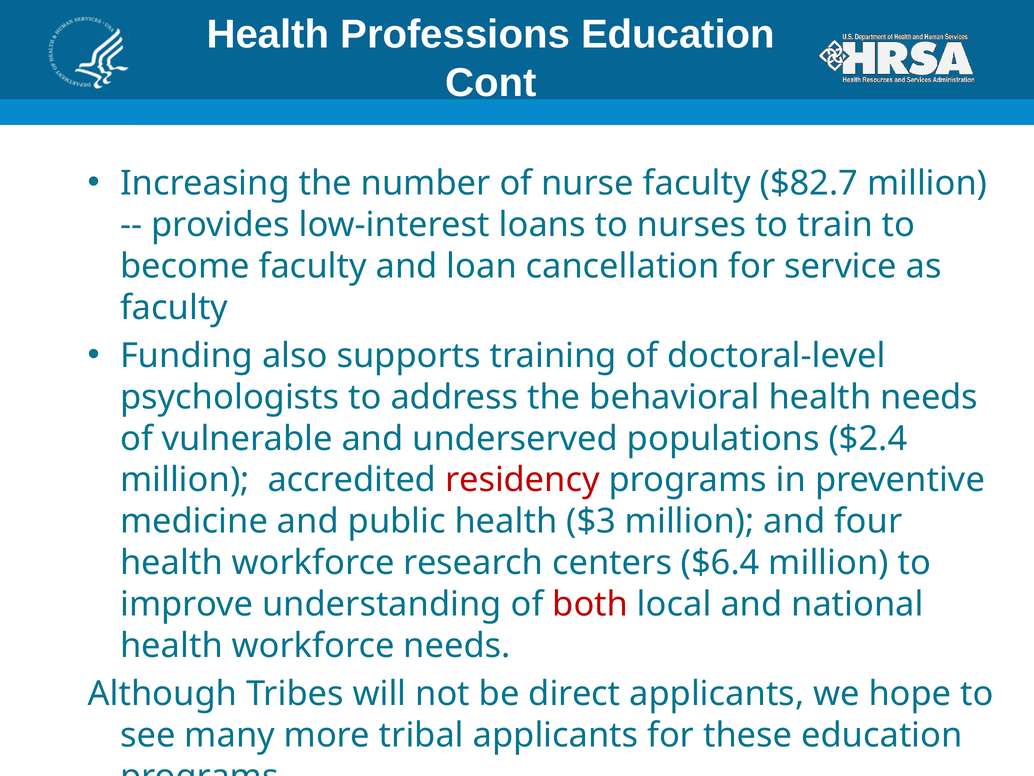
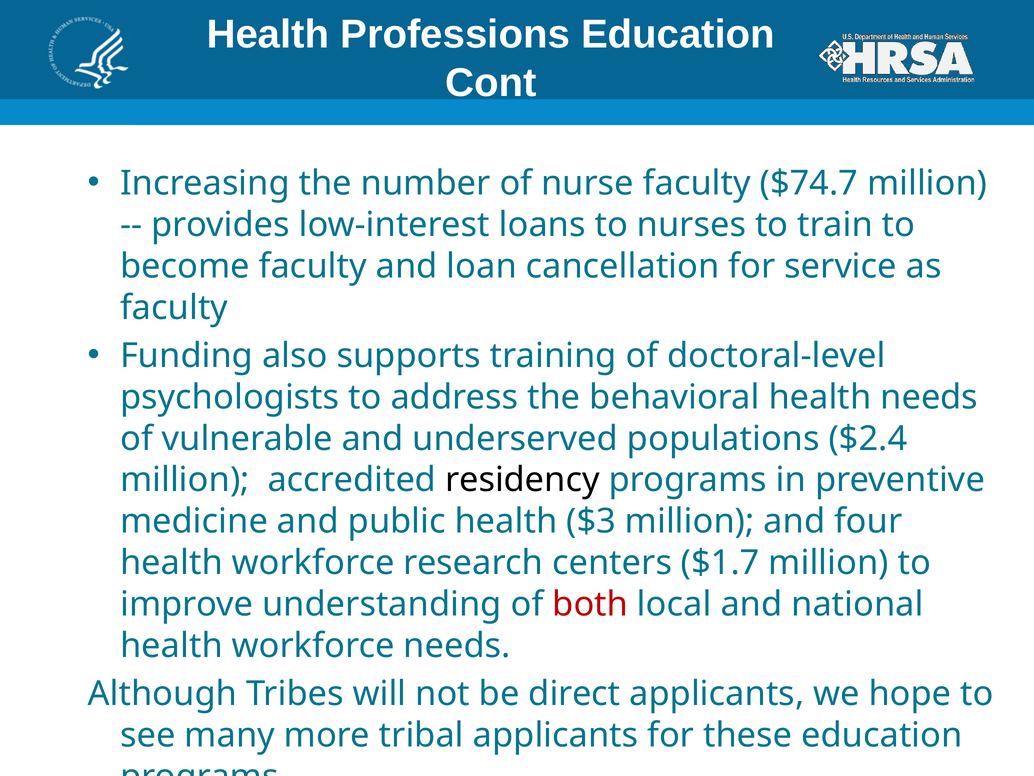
$82.7: $82.7 -> $74.7
residency colour: red -> black
$6.4: $6.4 -> $1.7
